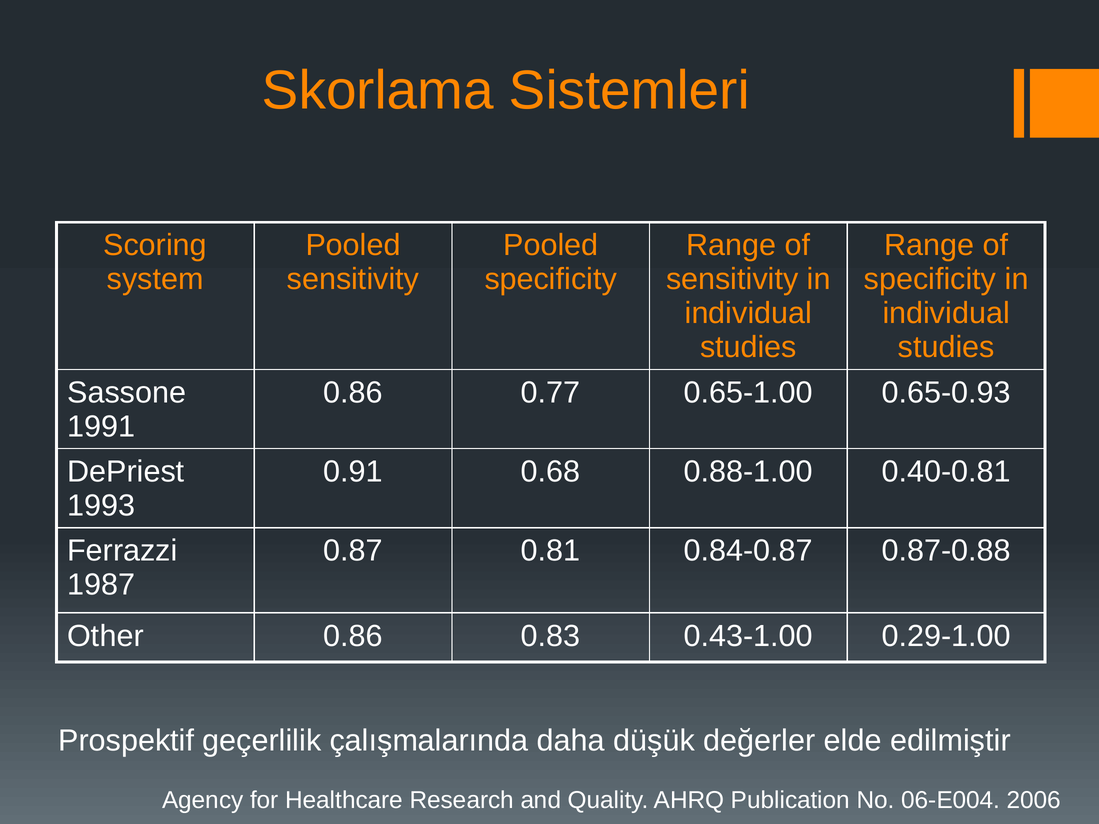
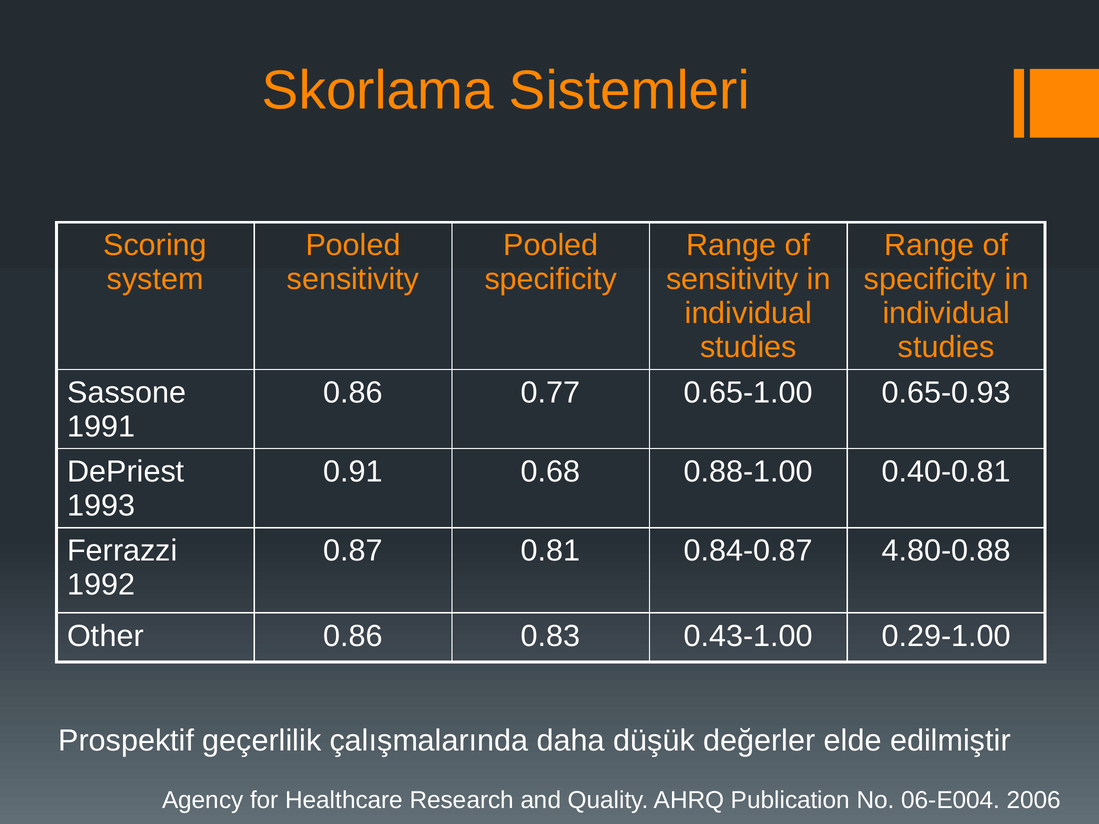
0.87-0.88: 0.87-0.88 -> 4.80-0.88
1987: 1987 -> 1992
